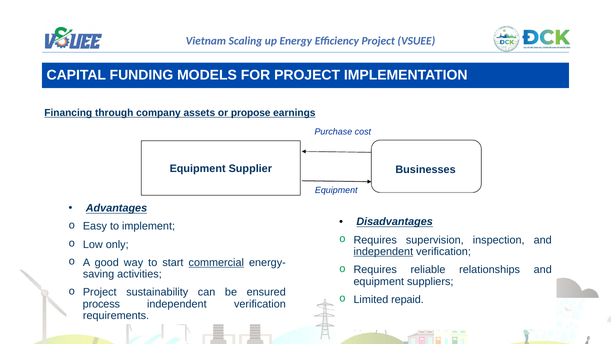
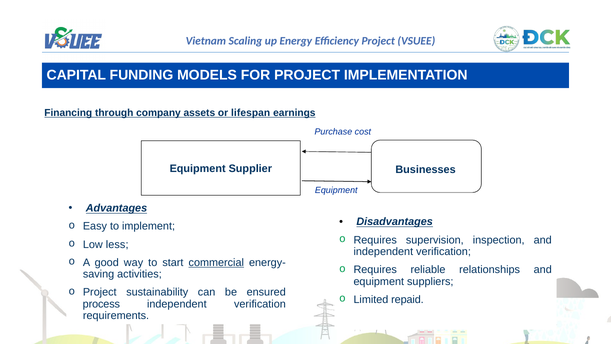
propose: propose -> lifespan
only: only -> less
independent at (383, 251) underline: present -> none
